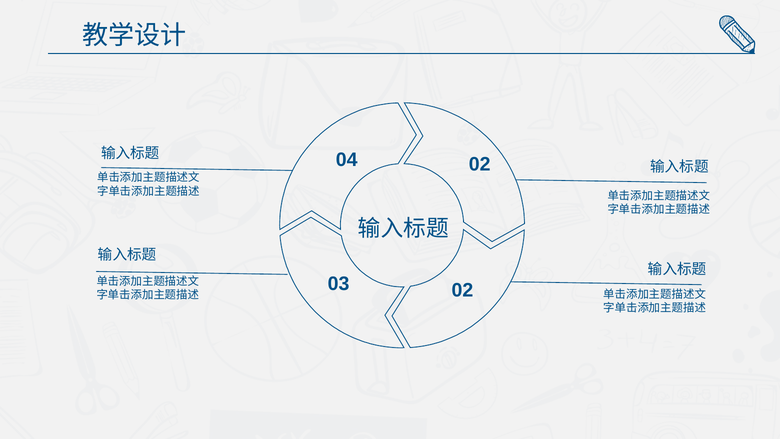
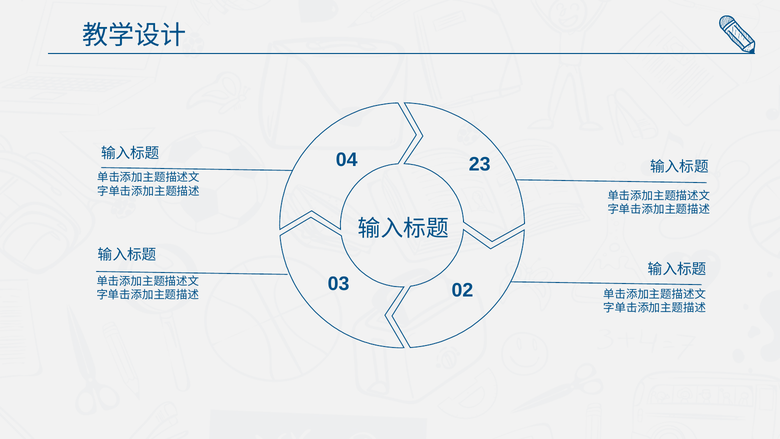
04 02: 02 -> 23
